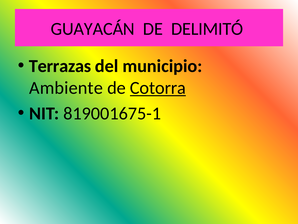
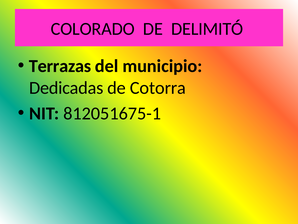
GUAYACÁN: GUAYACÁN -> COLORADO
Ambiente: Ambiente -> Dedicadas
Cotorra underline: present -> none
819001675-1: 819001675-1 -> 812051675-1
